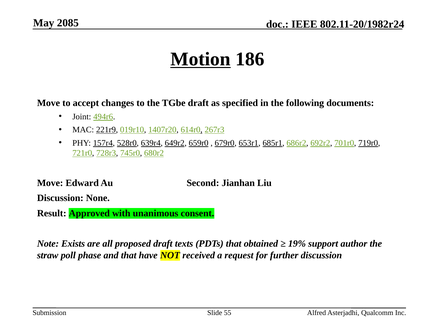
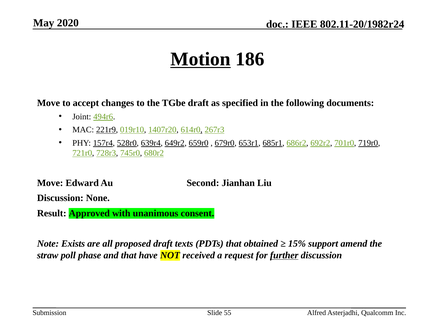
2085: 2085 -> 2020
19%: 19% -> 15%
author: author -> amend
further underline: none -> present
